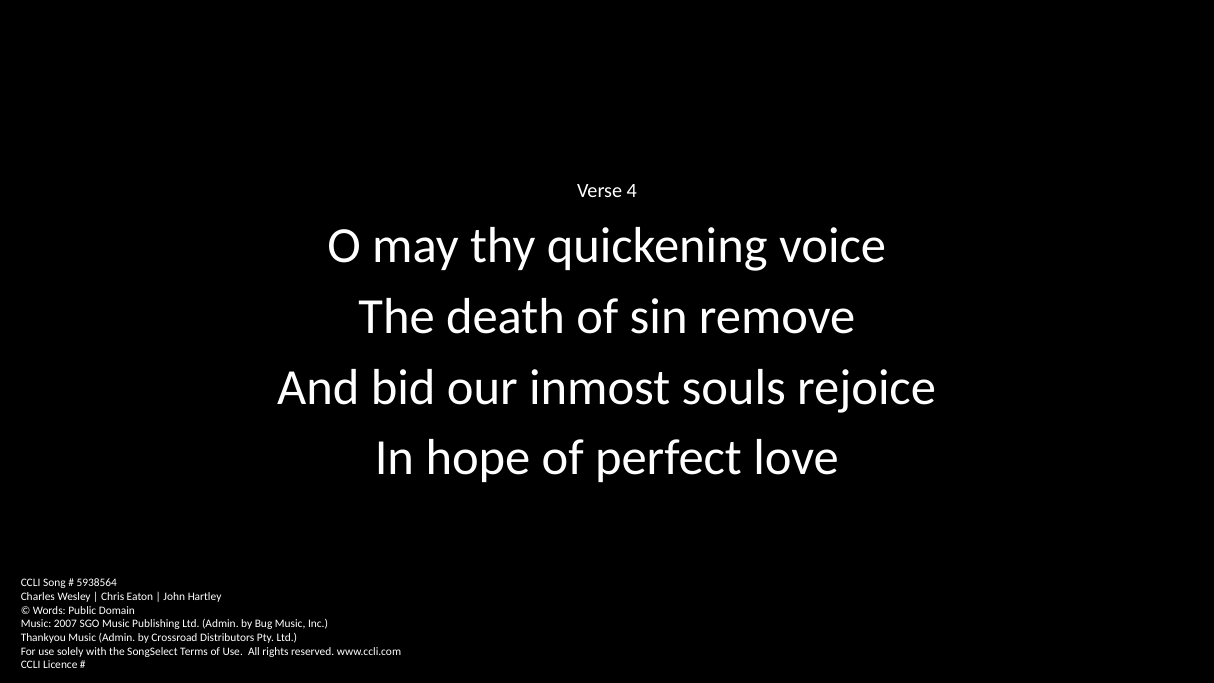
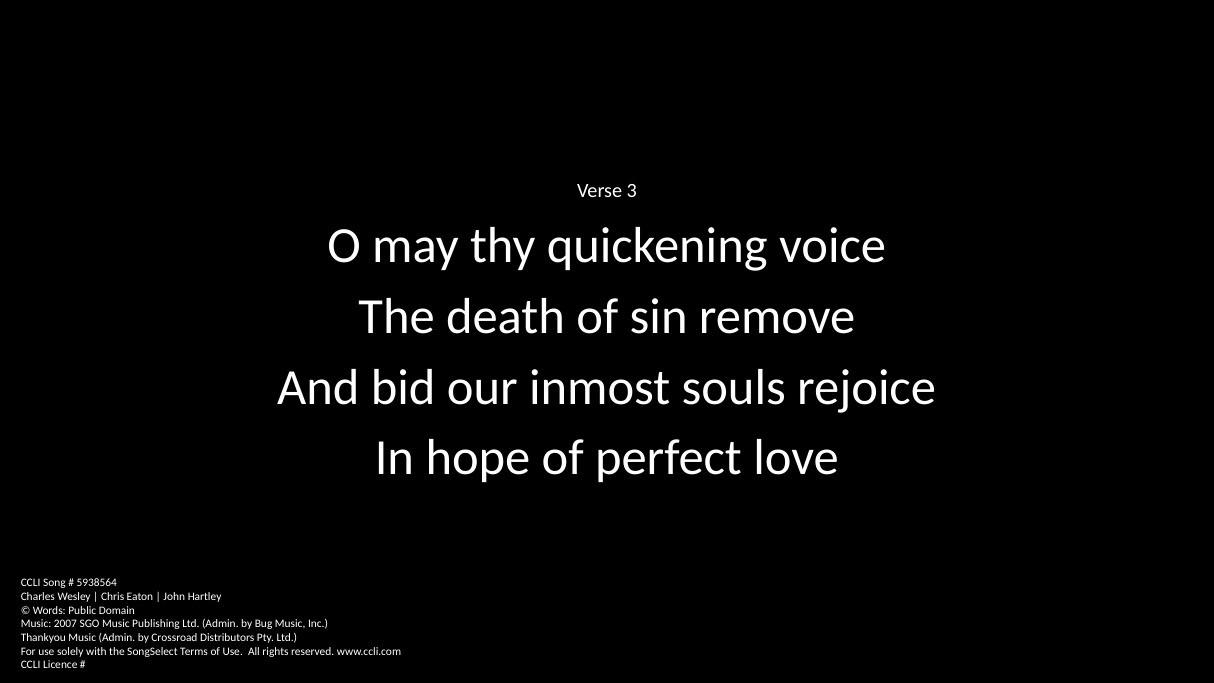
4: 4 -> 3
